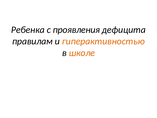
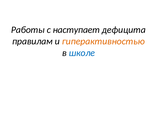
Ребенка: Ребенка -> Работы
проявления: проявления -> наступает
школе colour: orange -> blue
